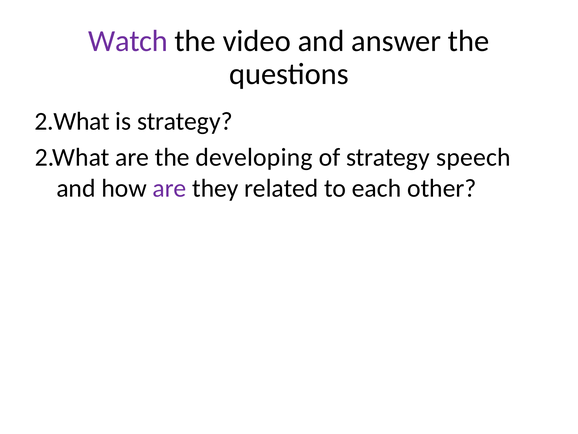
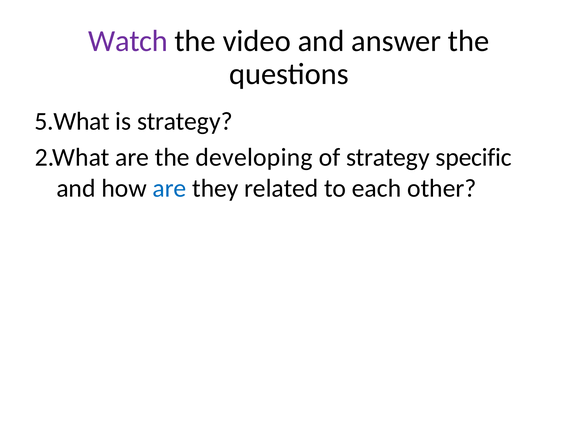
2.What at (72, 121): 2.What -> 5.What
speech: speech -> specific
are at (170, 188) colour: purple -> blue
